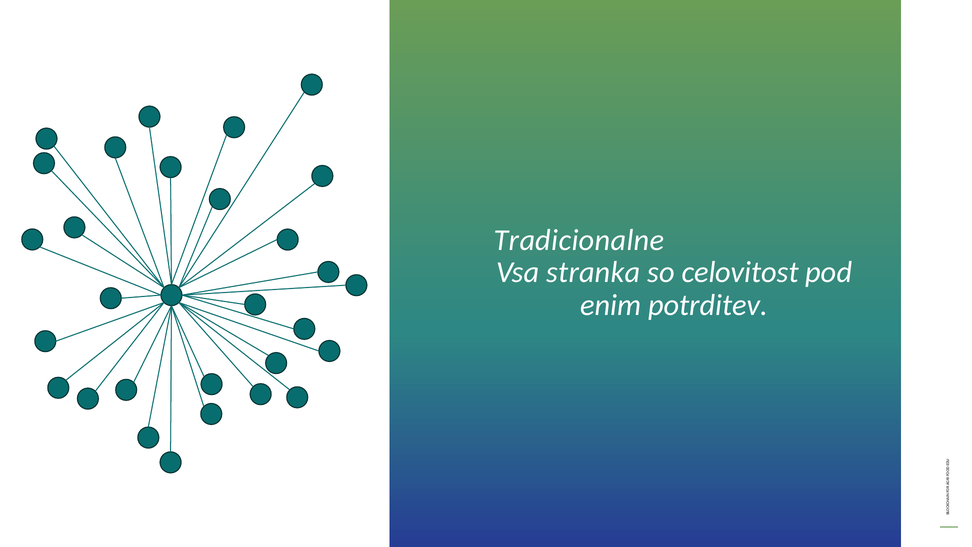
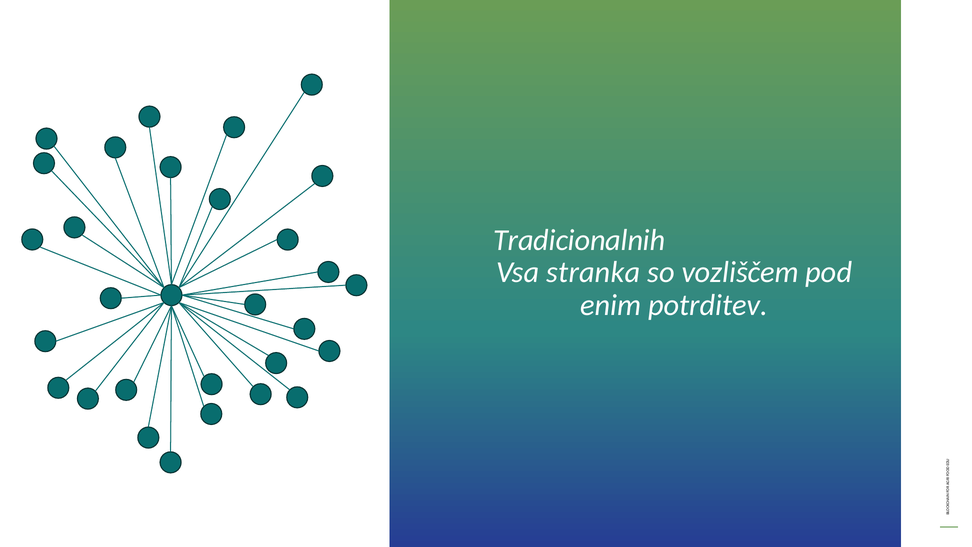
Tradicionalne: Tradicionalne -> Tradicionalnih
celovitost: celovitost -> vozliščem
